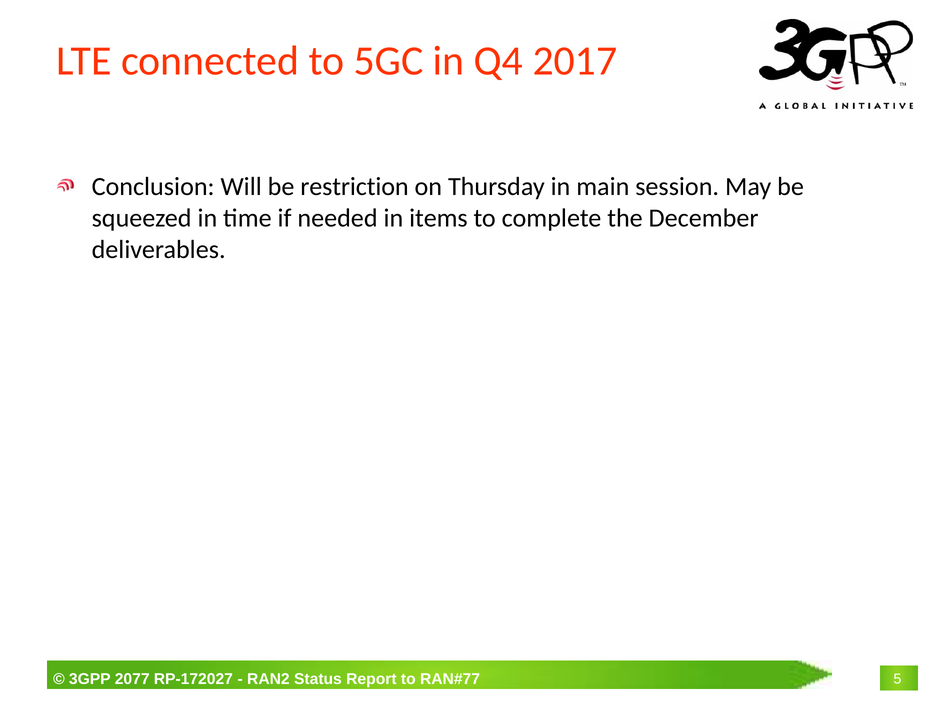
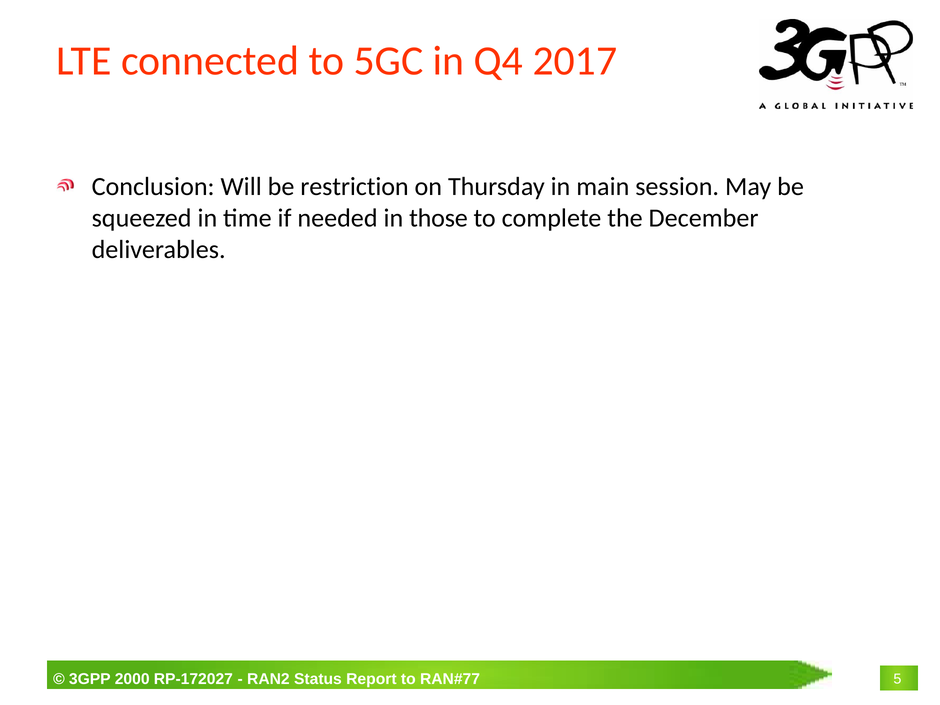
items: items -> those
2077: 2077 -> 2000
